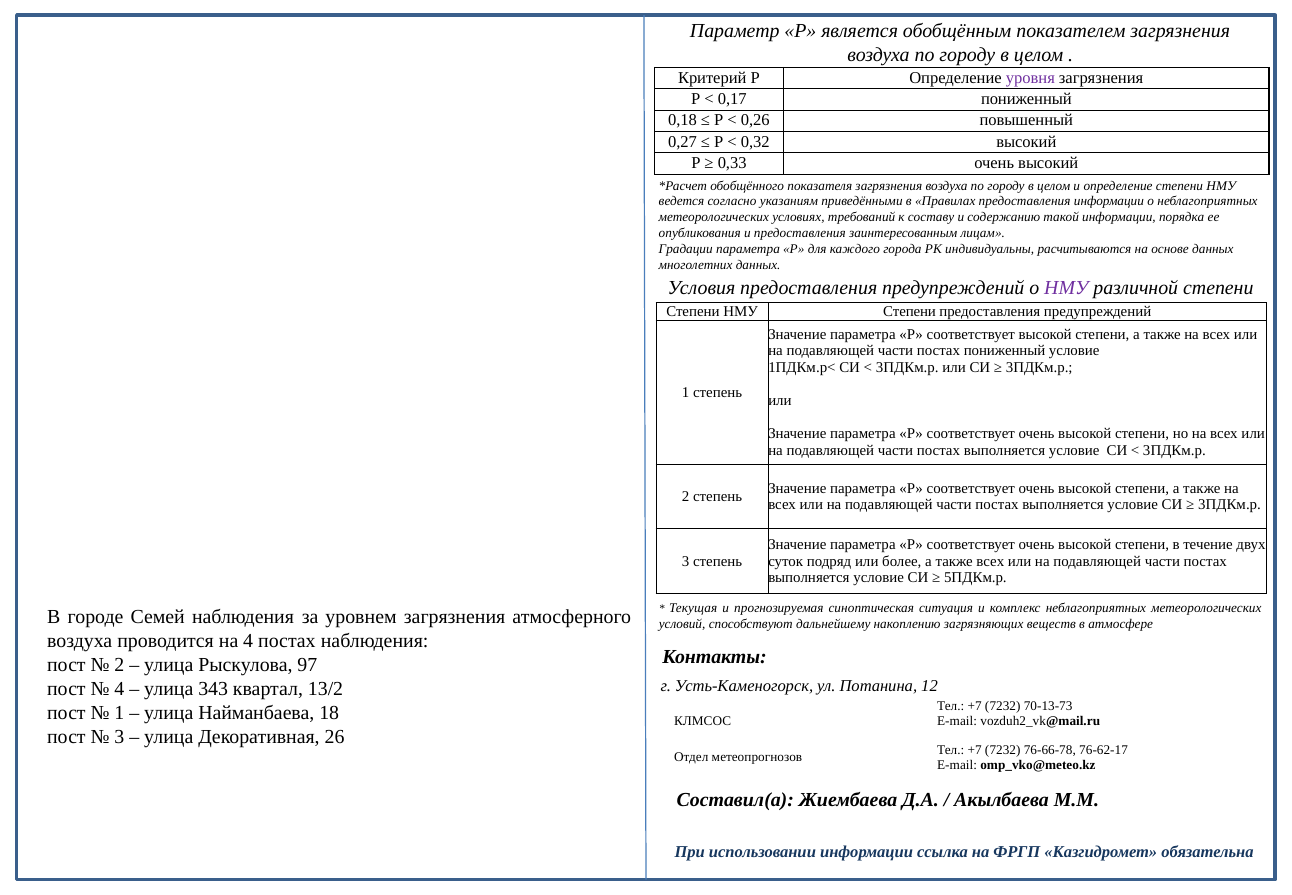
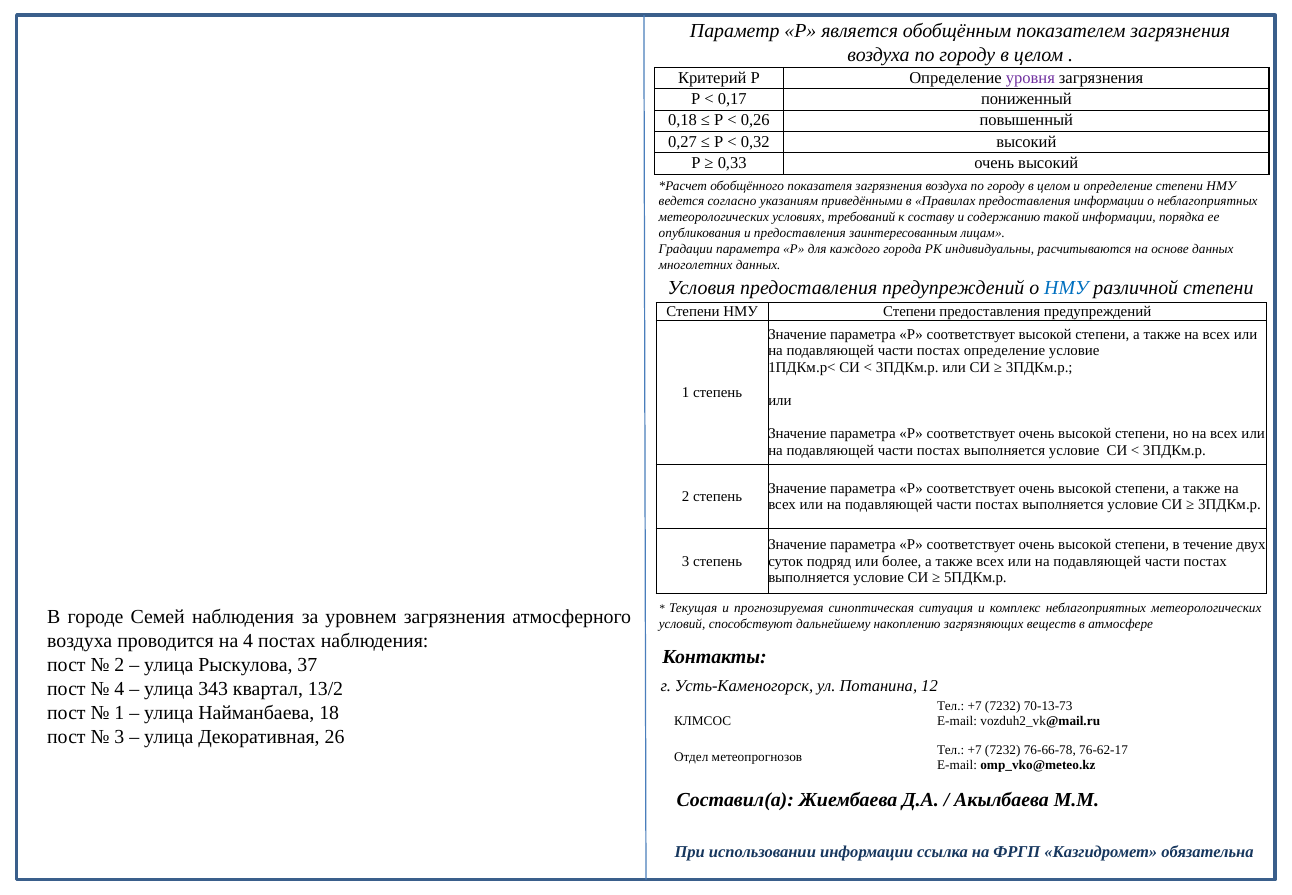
НМУ at (1066, 287) colour: purple -> blue
постах пониженный: пониженный -> определение
97: 97 -> 37
